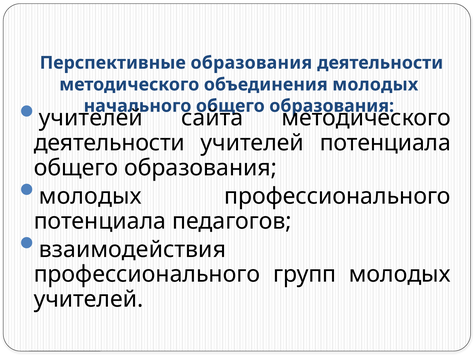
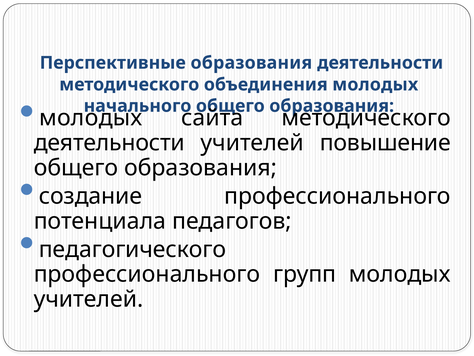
учителей at (91, 118): учителей -> молодых
учителей потенциала: потенциала -> повышение
молодых at (90, 196): молодых -> создание
взаимодействия: взаимодействия -> педагогического
